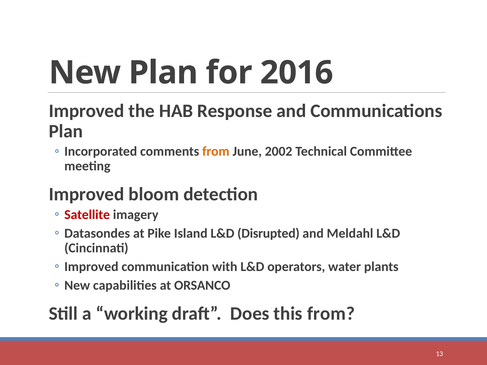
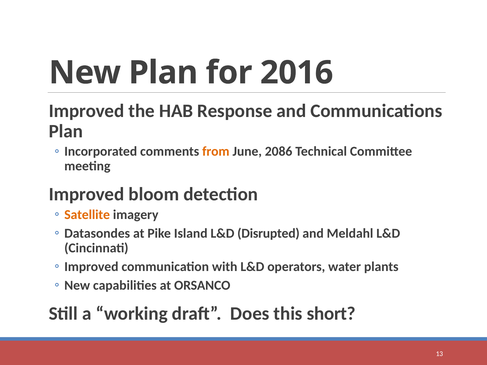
2002: 2002 -> 2086
Satellite colour: red -> orange
this from: from -> short
